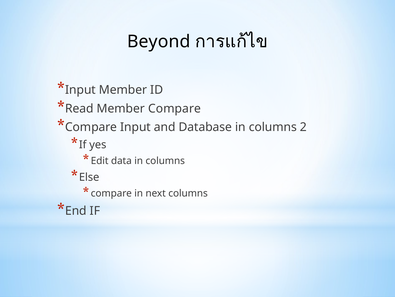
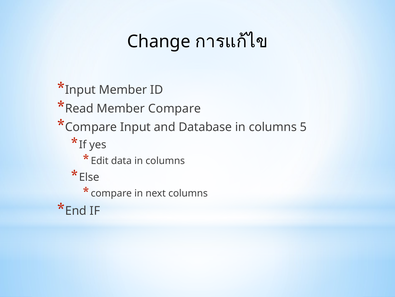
Beyond: Beyond -> Change
2: 2 -> 5
